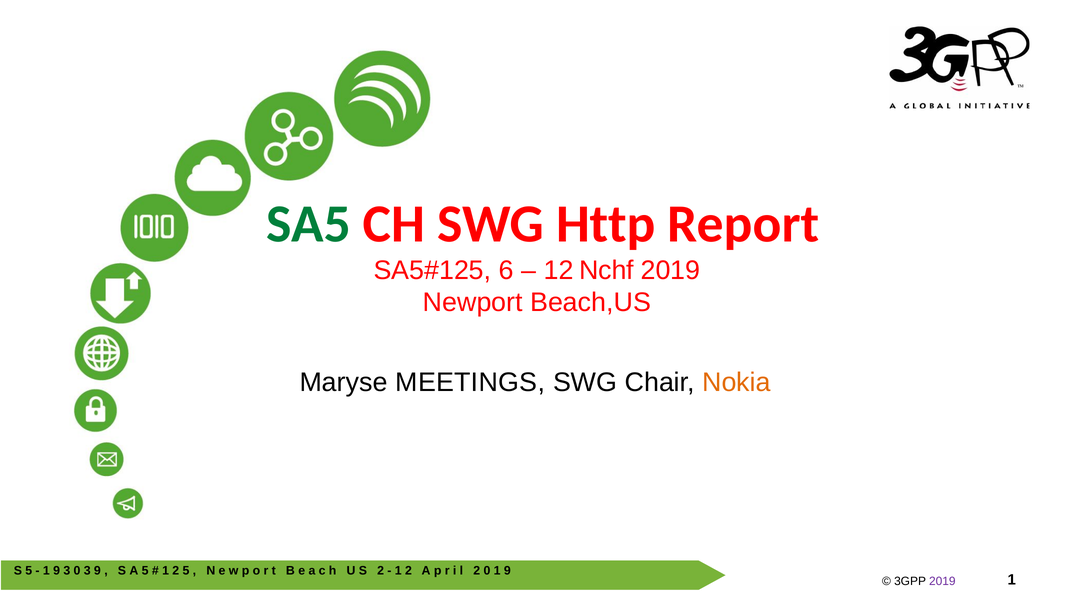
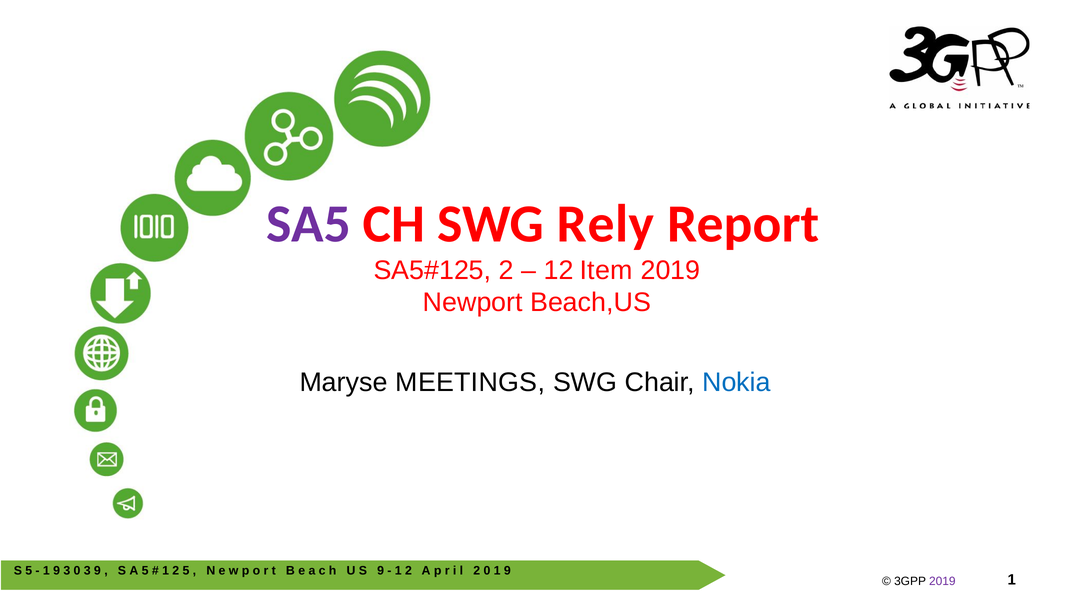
SA5 colour: green -> purple
Http: Http -> Rely
6 at (506, 270): 6 -> 2
Nchf: Nchf -> Item
Nokia colour: orange -> blue
2 at (381, 571): 2 -> 9
